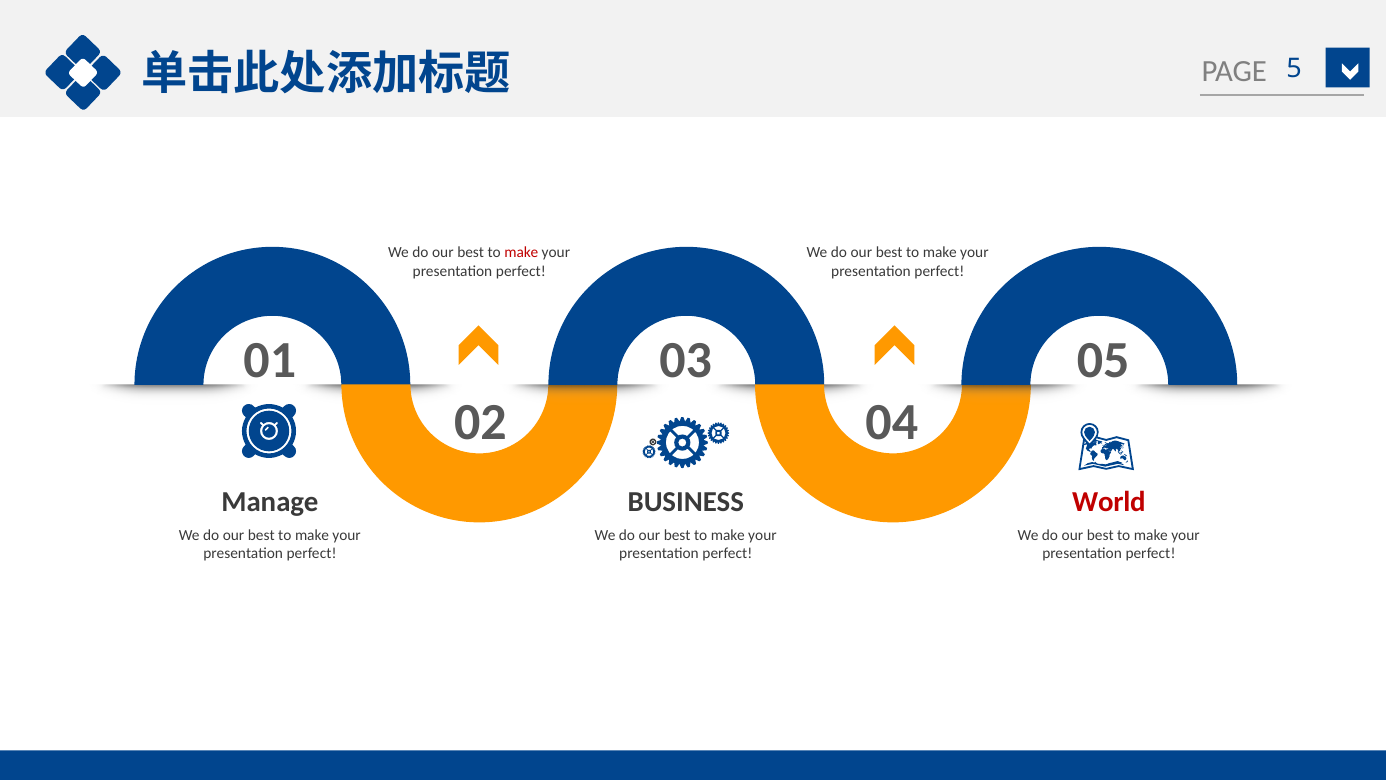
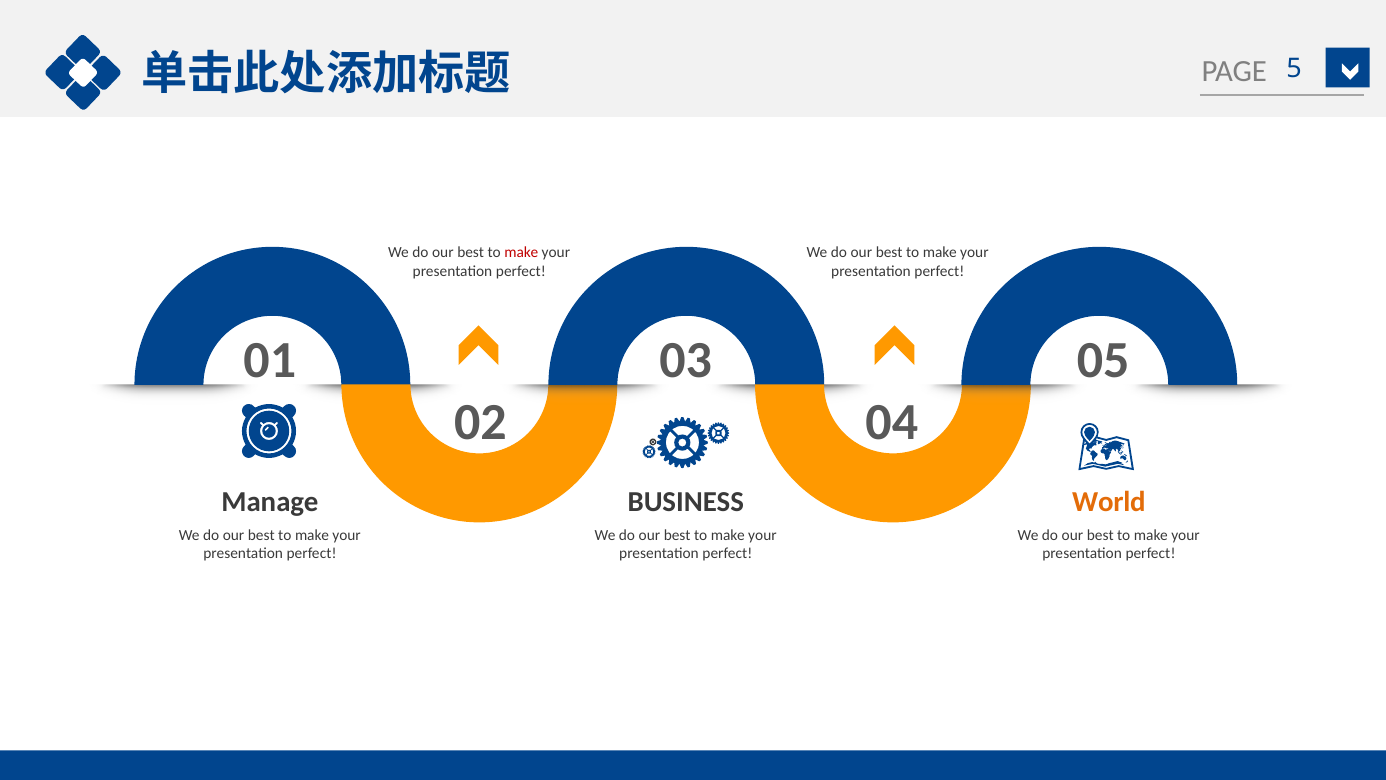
World colour: red -> orange
